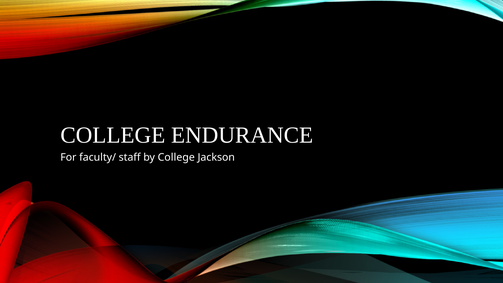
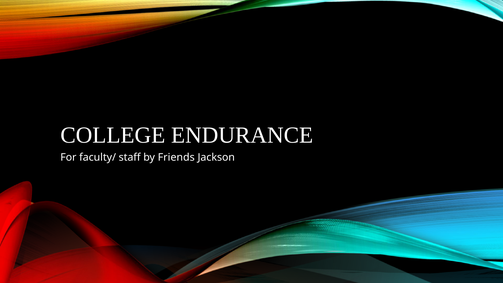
by College: College -> Friends
